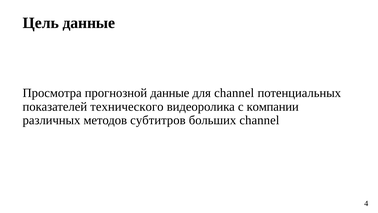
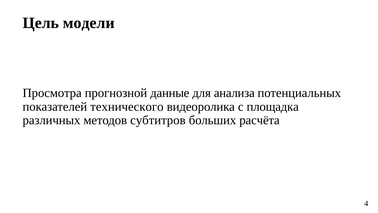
Цель данные: данные -> модели
для channel: channel -> анализа
компании: компании -> площадка
больших channel: channel -> расчёта
